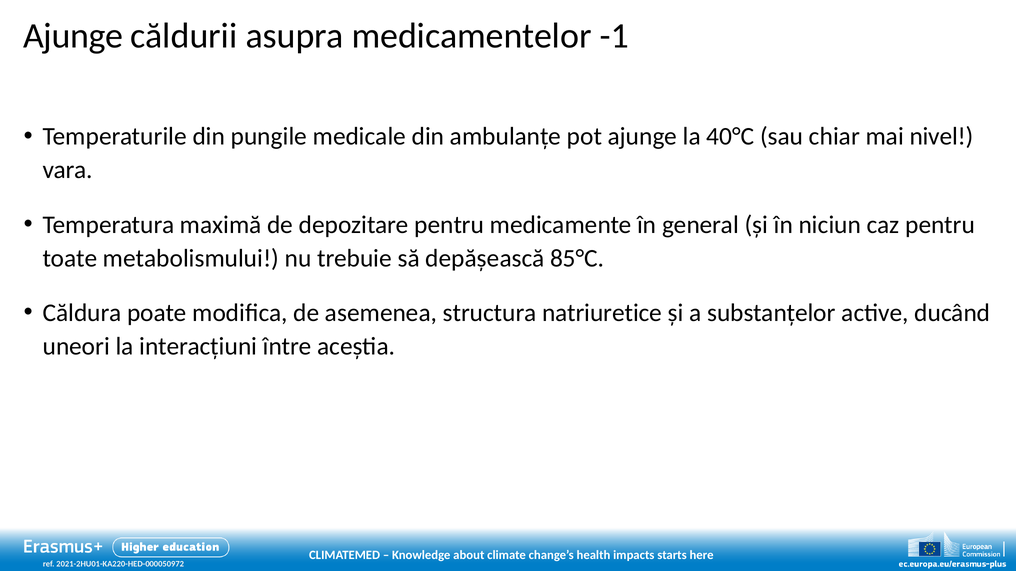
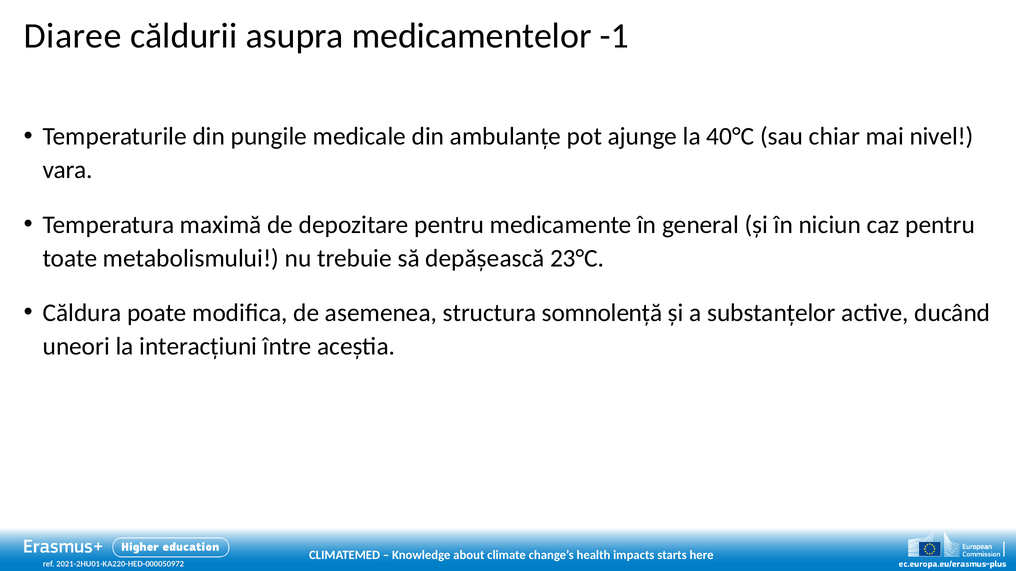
Ajunge at (73, 36): Ajunge -> Diaree
85°C: 85°C -> 23°C
natriuretice: natriuretice -> somnolență
